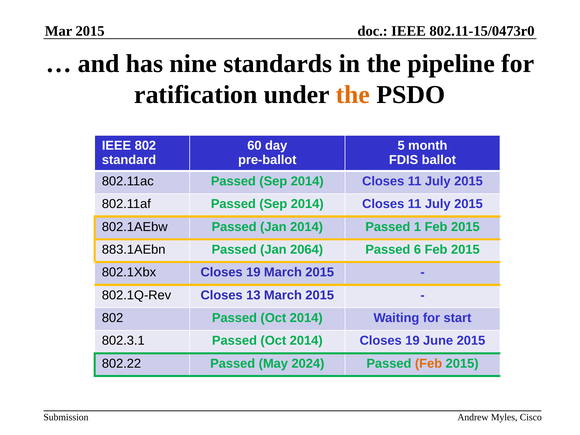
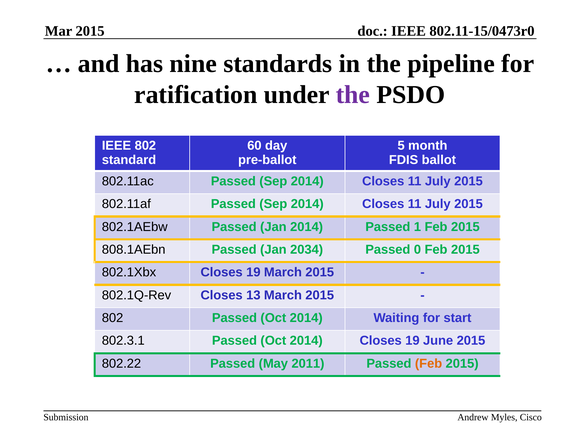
the at (353, 95) colour: orange -> purple
883.1AEbn: 883.1AEbn -> 808.1AEbn
2064: 2064 -> 2034
6: 6 -> 0
2024: 2024 -> 2011
